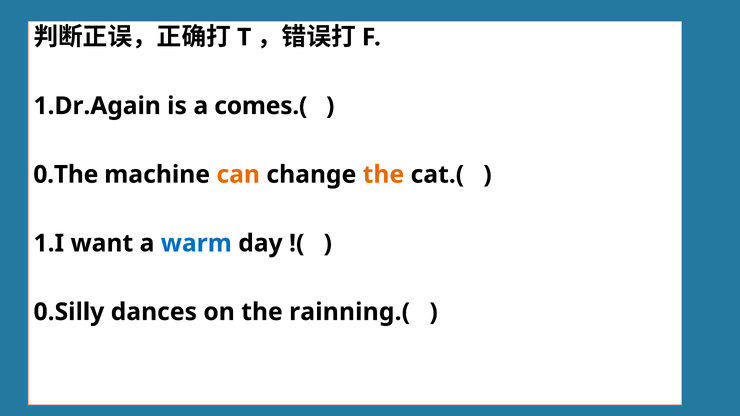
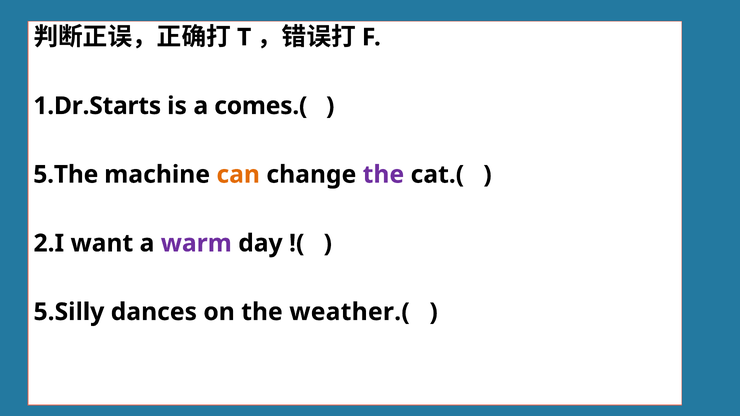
1.Dr.Again: 1.Dr.Again -> 1.Dr.Starts
0.The: 0.The -> 5.The
the at (383, 175) colour: orange -> purple
1.I: 1.I -> 2.I
warm colour: blue -> purple
0.Silly: 0.Silly -> 5.Silly
rainning.(: rainning.( -> weather.(
